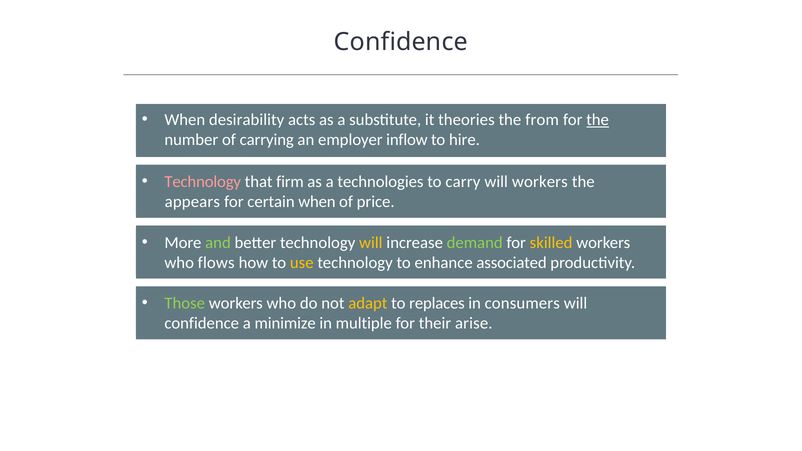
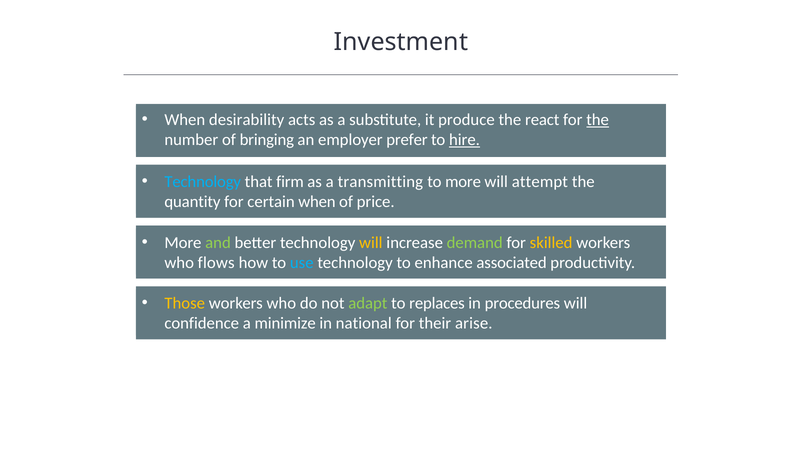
Confidence at (401, 42): Confidence -> Investment
theories: theories -> produce
from: from -> react
carrying: carrying -> bringing
inflow: inflow -> prefer
hire underline: none -> present
Technology at (203, 182) colour: pink -> light blue
technologies: technologies -> transmitting
to carry: carry -> more
will workers: workers -> attempt
appears: appears -> quantity
use colour: yellow -> light blue
Those colour: light green -> yellow
adapt colour: yellow -> light green
consumers: consumers -> procedures
multiple: multiple -> national
